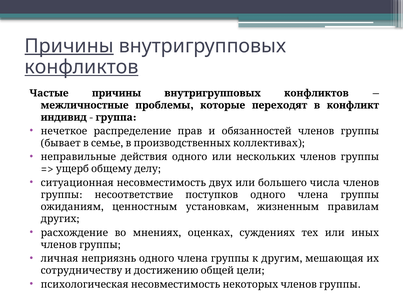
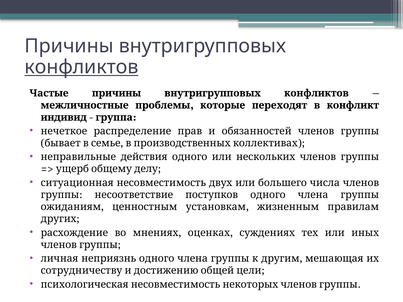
Причины at (69, 46) underline: present -> none
